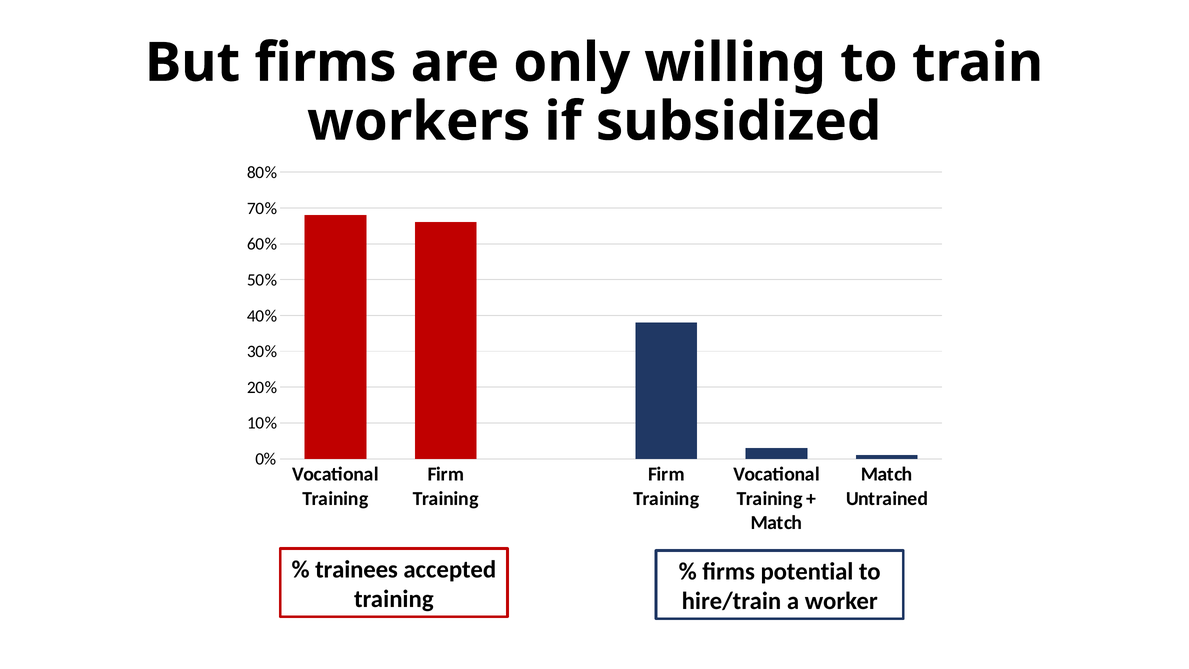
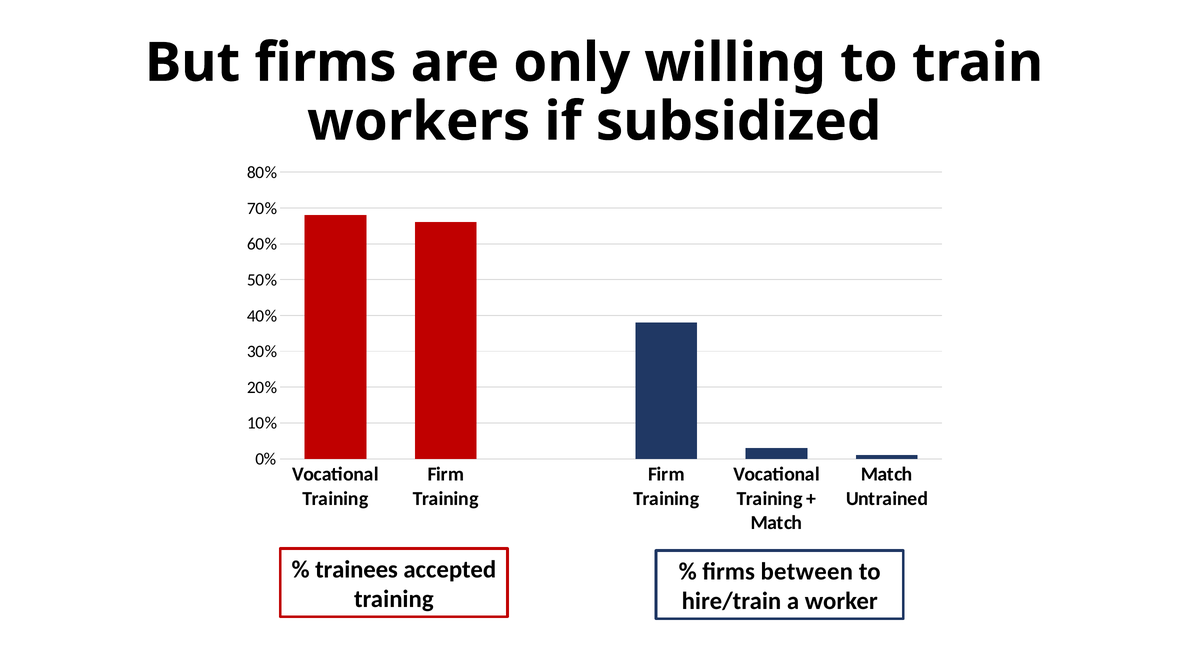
potential: potential -> between
